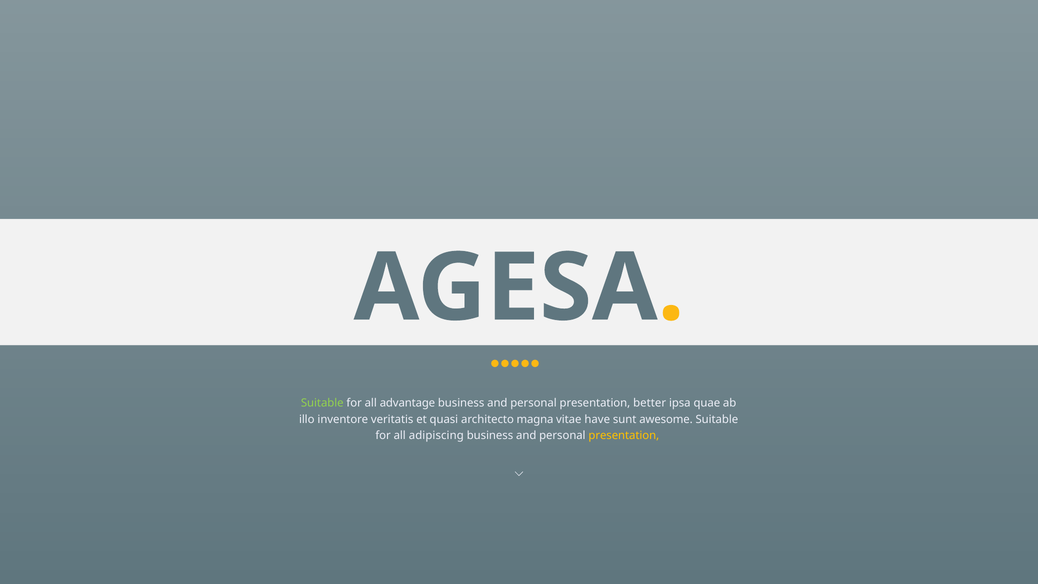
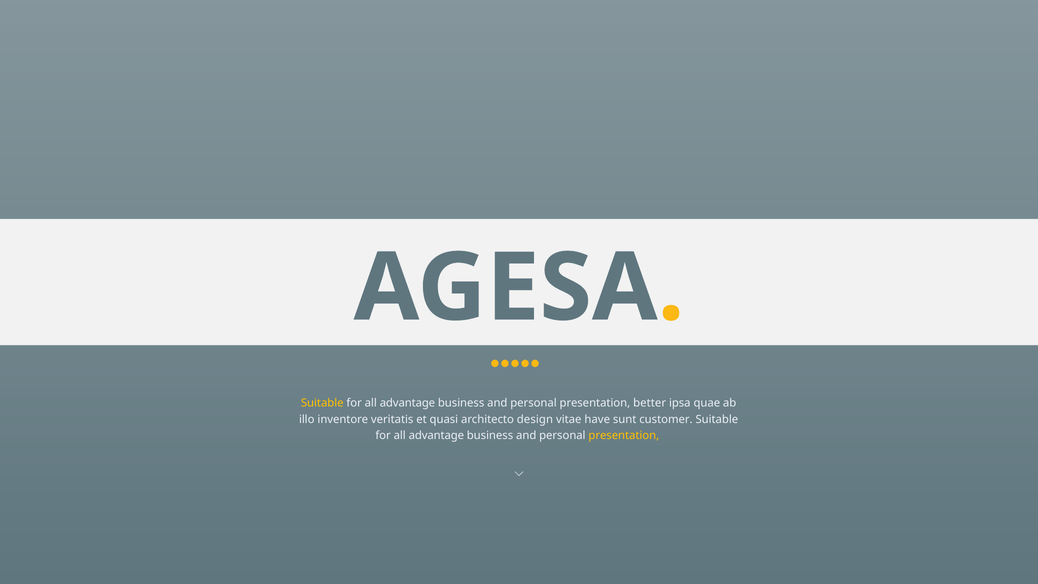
Suitable at (322, 403) colour: light green -> yellow
magna: magna -> design
awesome: awesome -> customer
adipiscing at (436, 436): adipiscing -> advantage
